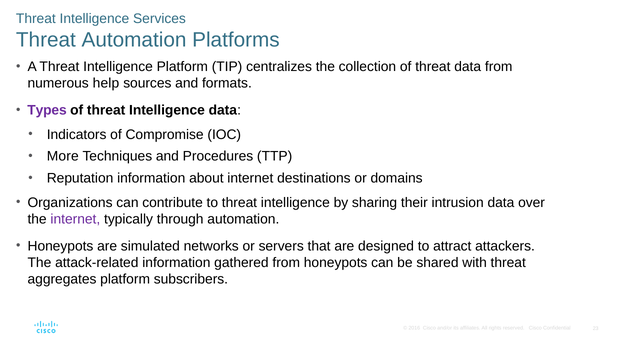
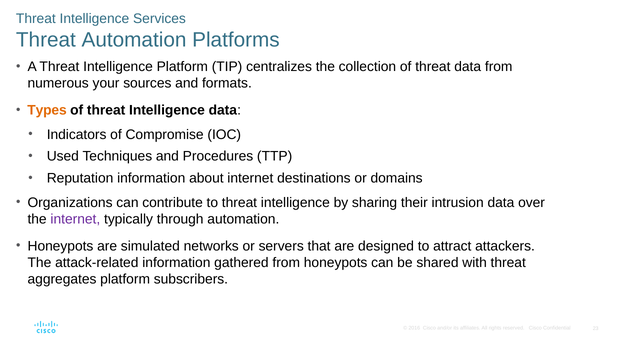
help: help -> your
Types colour: purple -> orange
More: More -> Used
